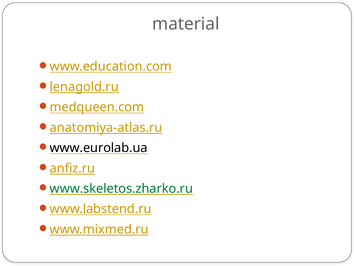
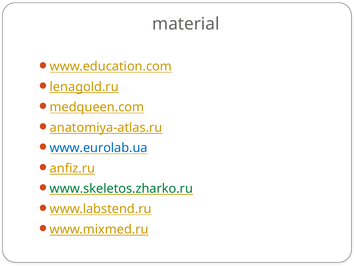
www.eurolab.ua colour: black -> blue
